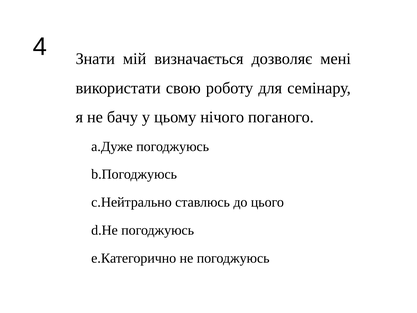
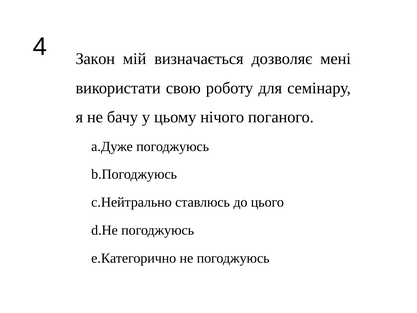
Знати: Знати -> Закон
